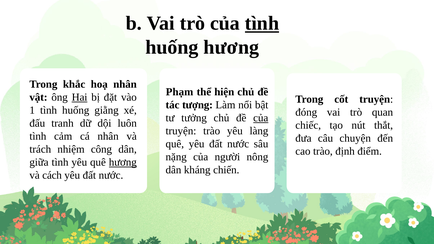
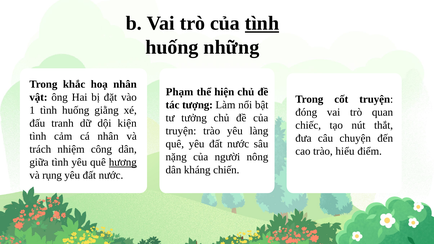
huống hương: hương -> những
Hai underline: present -> none
của at (261, 118) underline: present -> none
luôn: luôn -> kiện
định: định -> hiểu
cách: cách -> rụng
